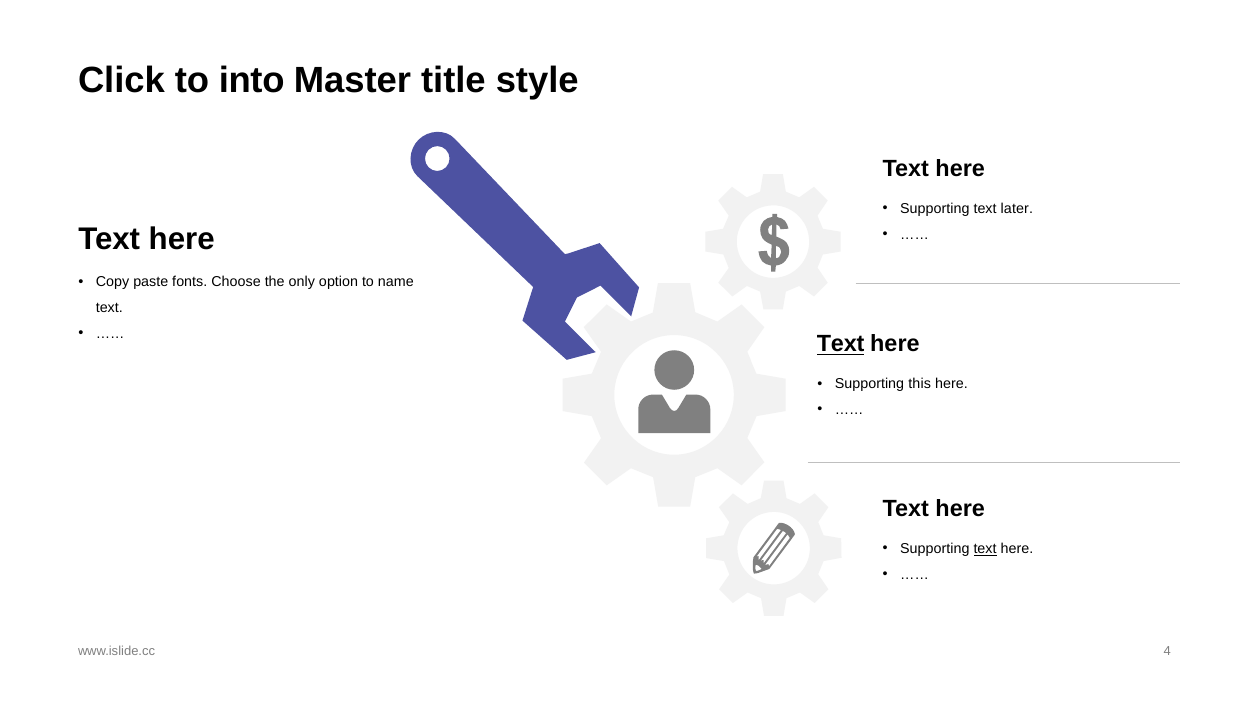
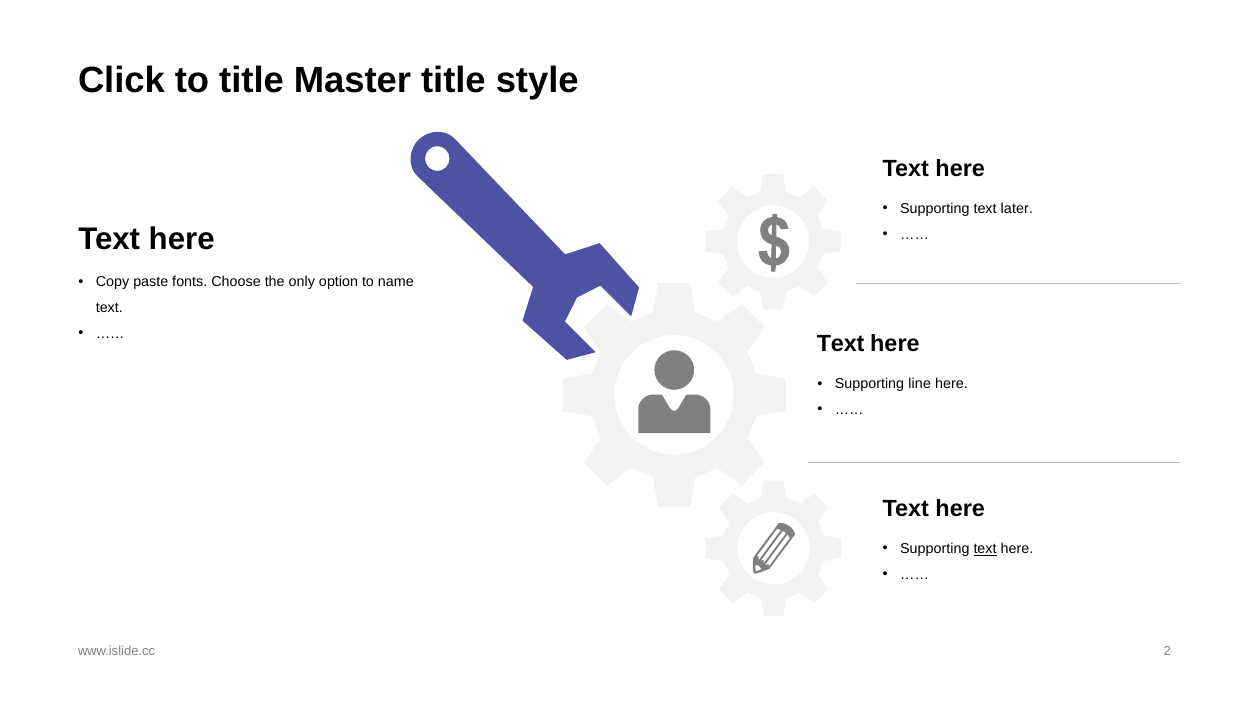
to into: into -> title
Text at (841, 344) underline: present -> none
this: this -> line
4: 4 -> 2
